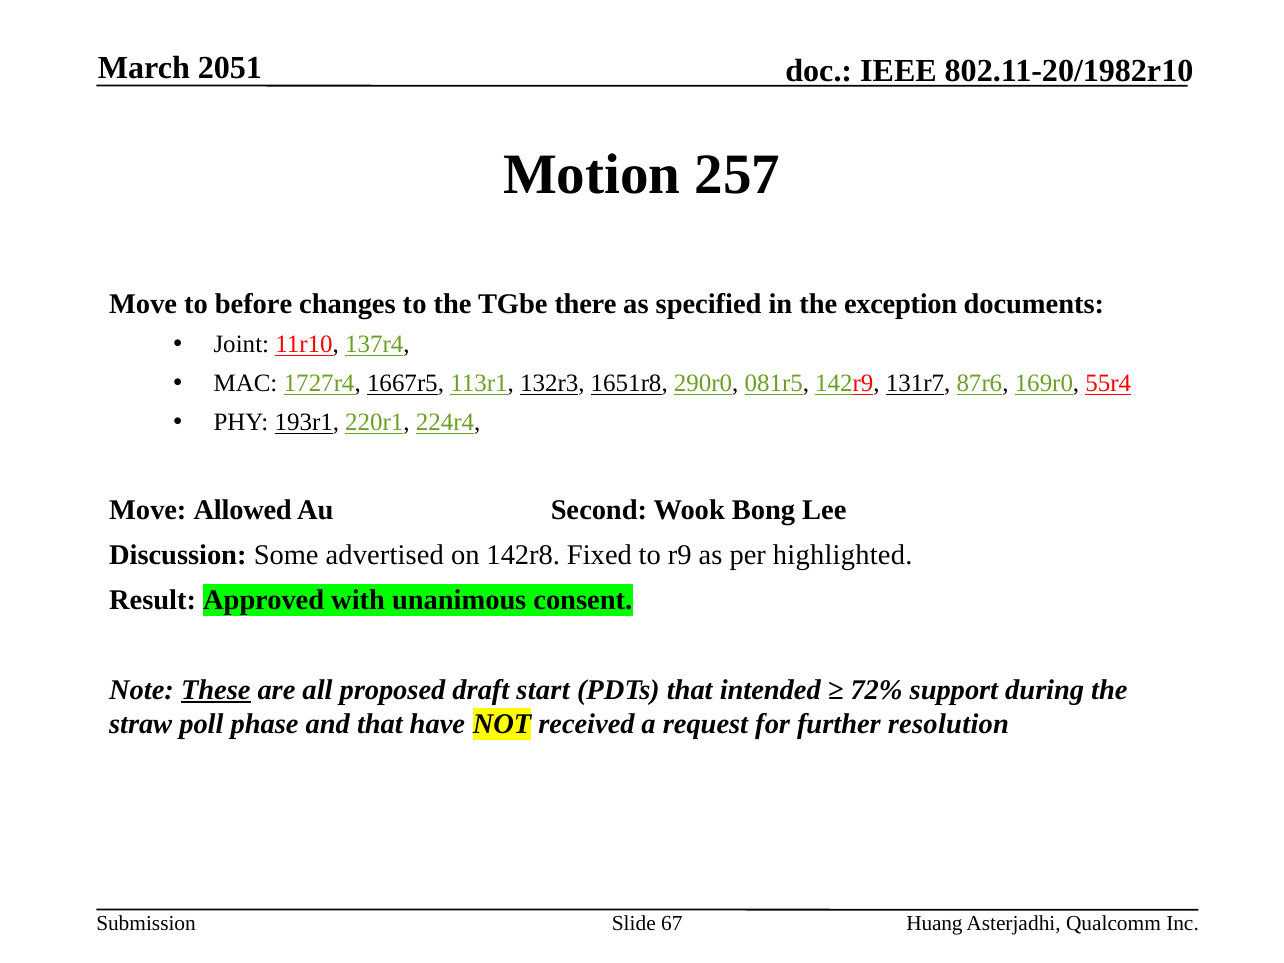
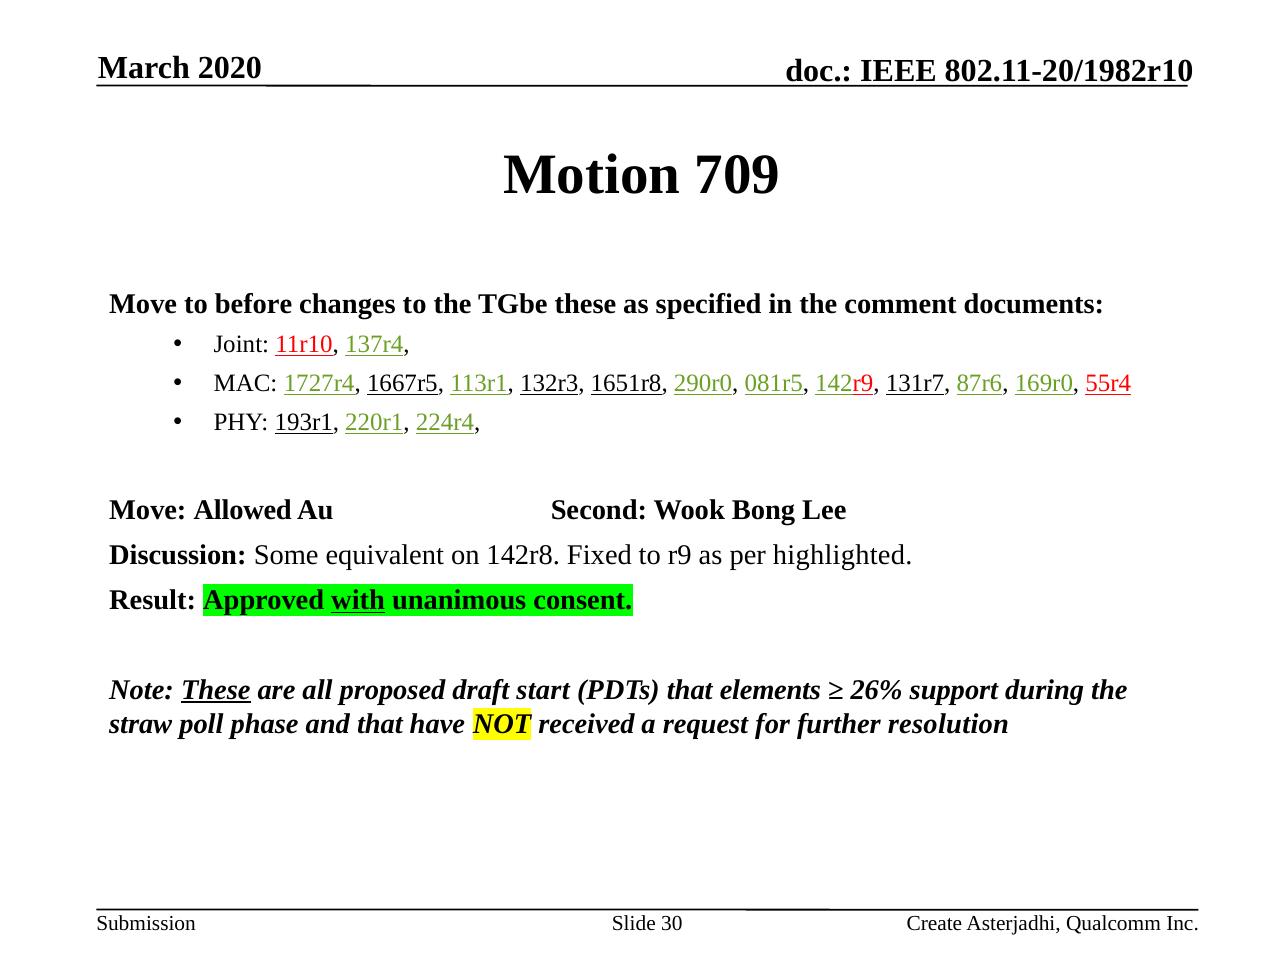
2051: 2051 -> 2020
257: 257 -> 709
TGbe there: there -> these
exception: exception -> comment
advertised: advertised -> equivalent
with underline: none -> present
intended: intended -> elements
72%: 72% -> 26%
67: 67 -> 30
Huang: Huang -> Create
